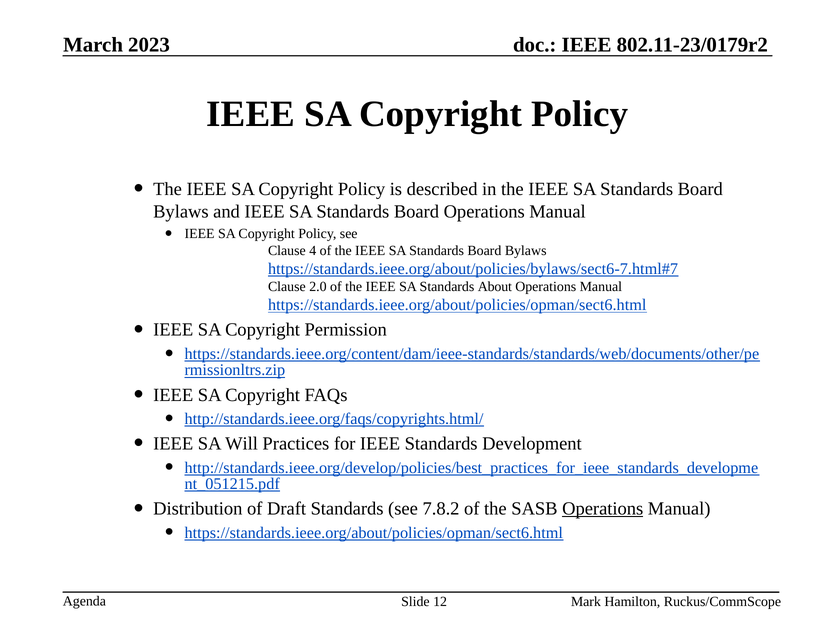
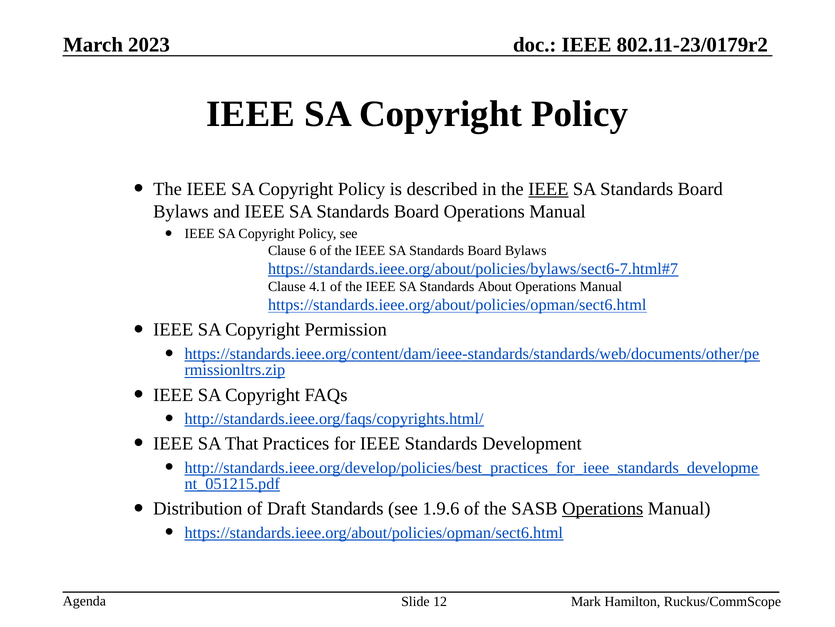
IEEE at (548, 189) underline: none -> present
4: 4 -> 6
2.0: 2.0 -> 4.1
Will: Will -> That
7.8.2: 7.8.2 -> 1.9.6
